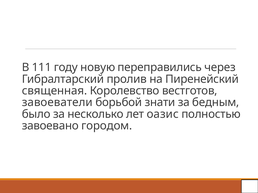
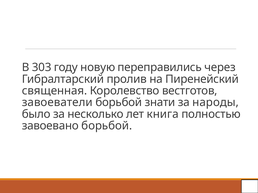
111: 111 -> 303
бедным: бедным -> народы
оазис: оазис -> книга
завоевано городом: городом -> борьбой
